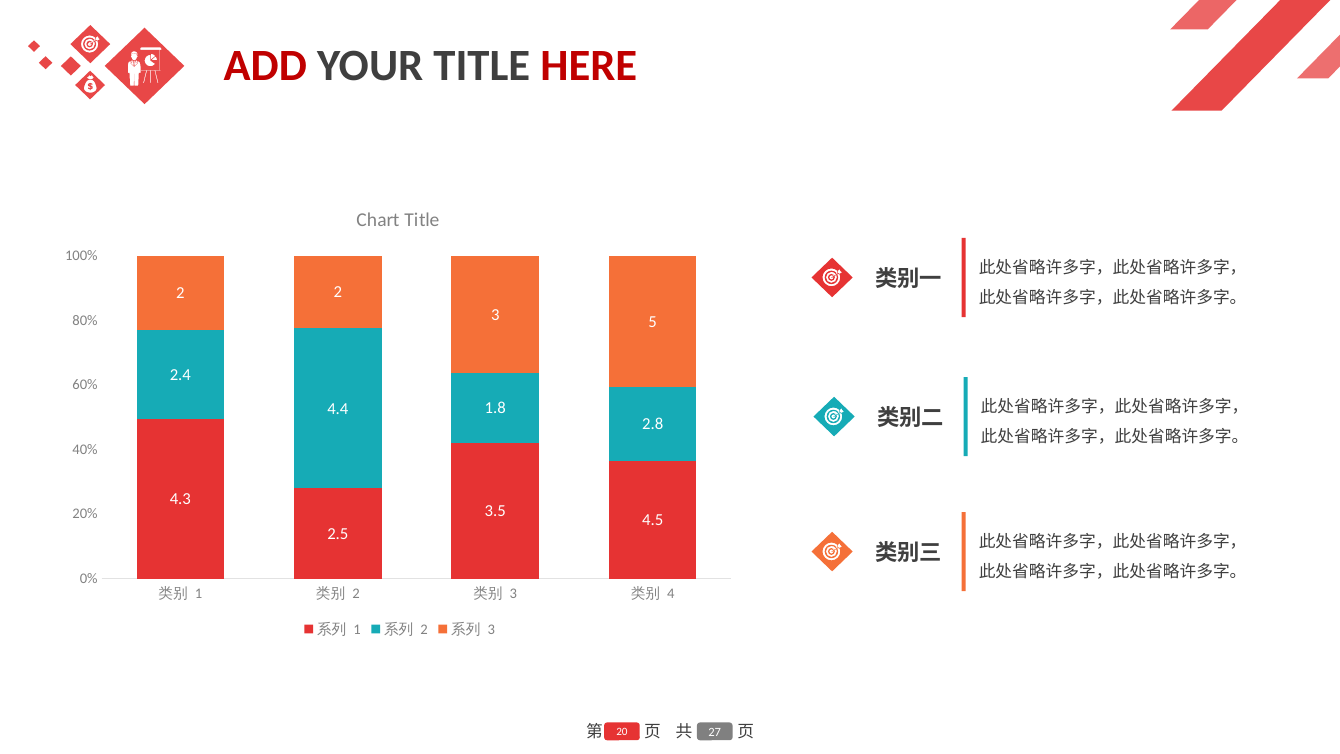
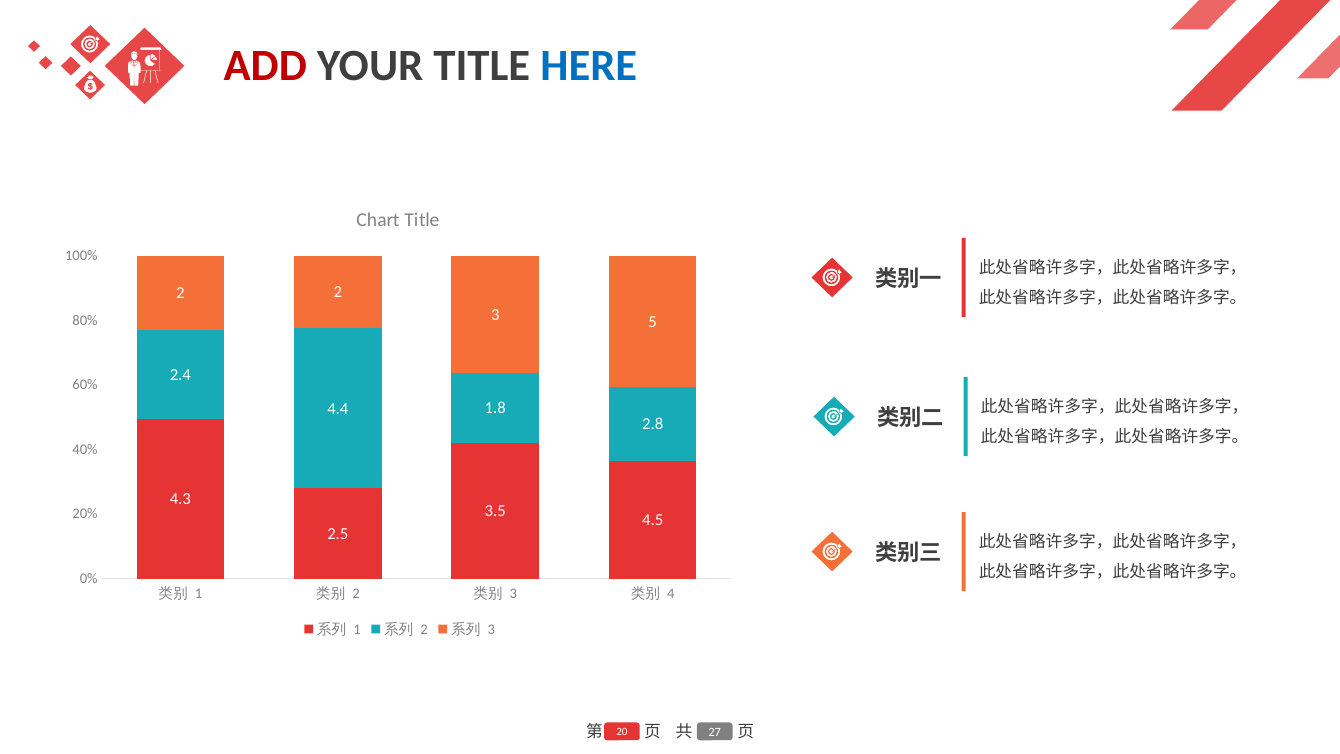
HERE colour: red -> blue
